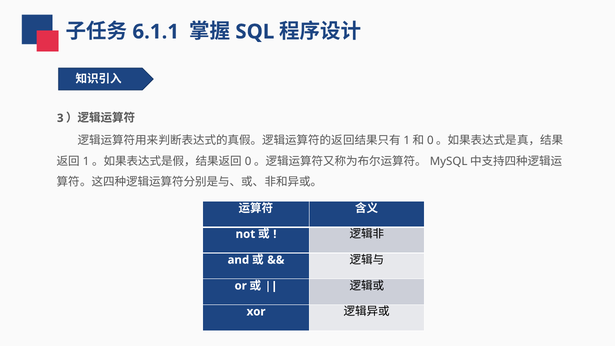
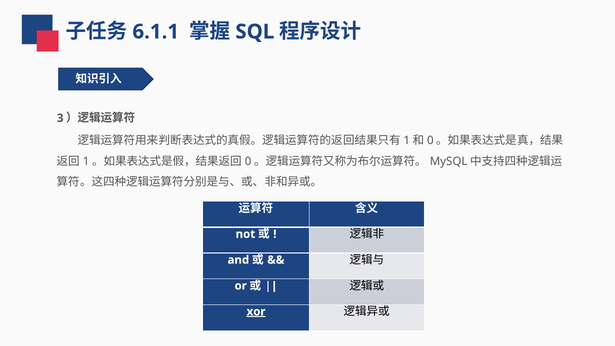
xor underline: none -> present
